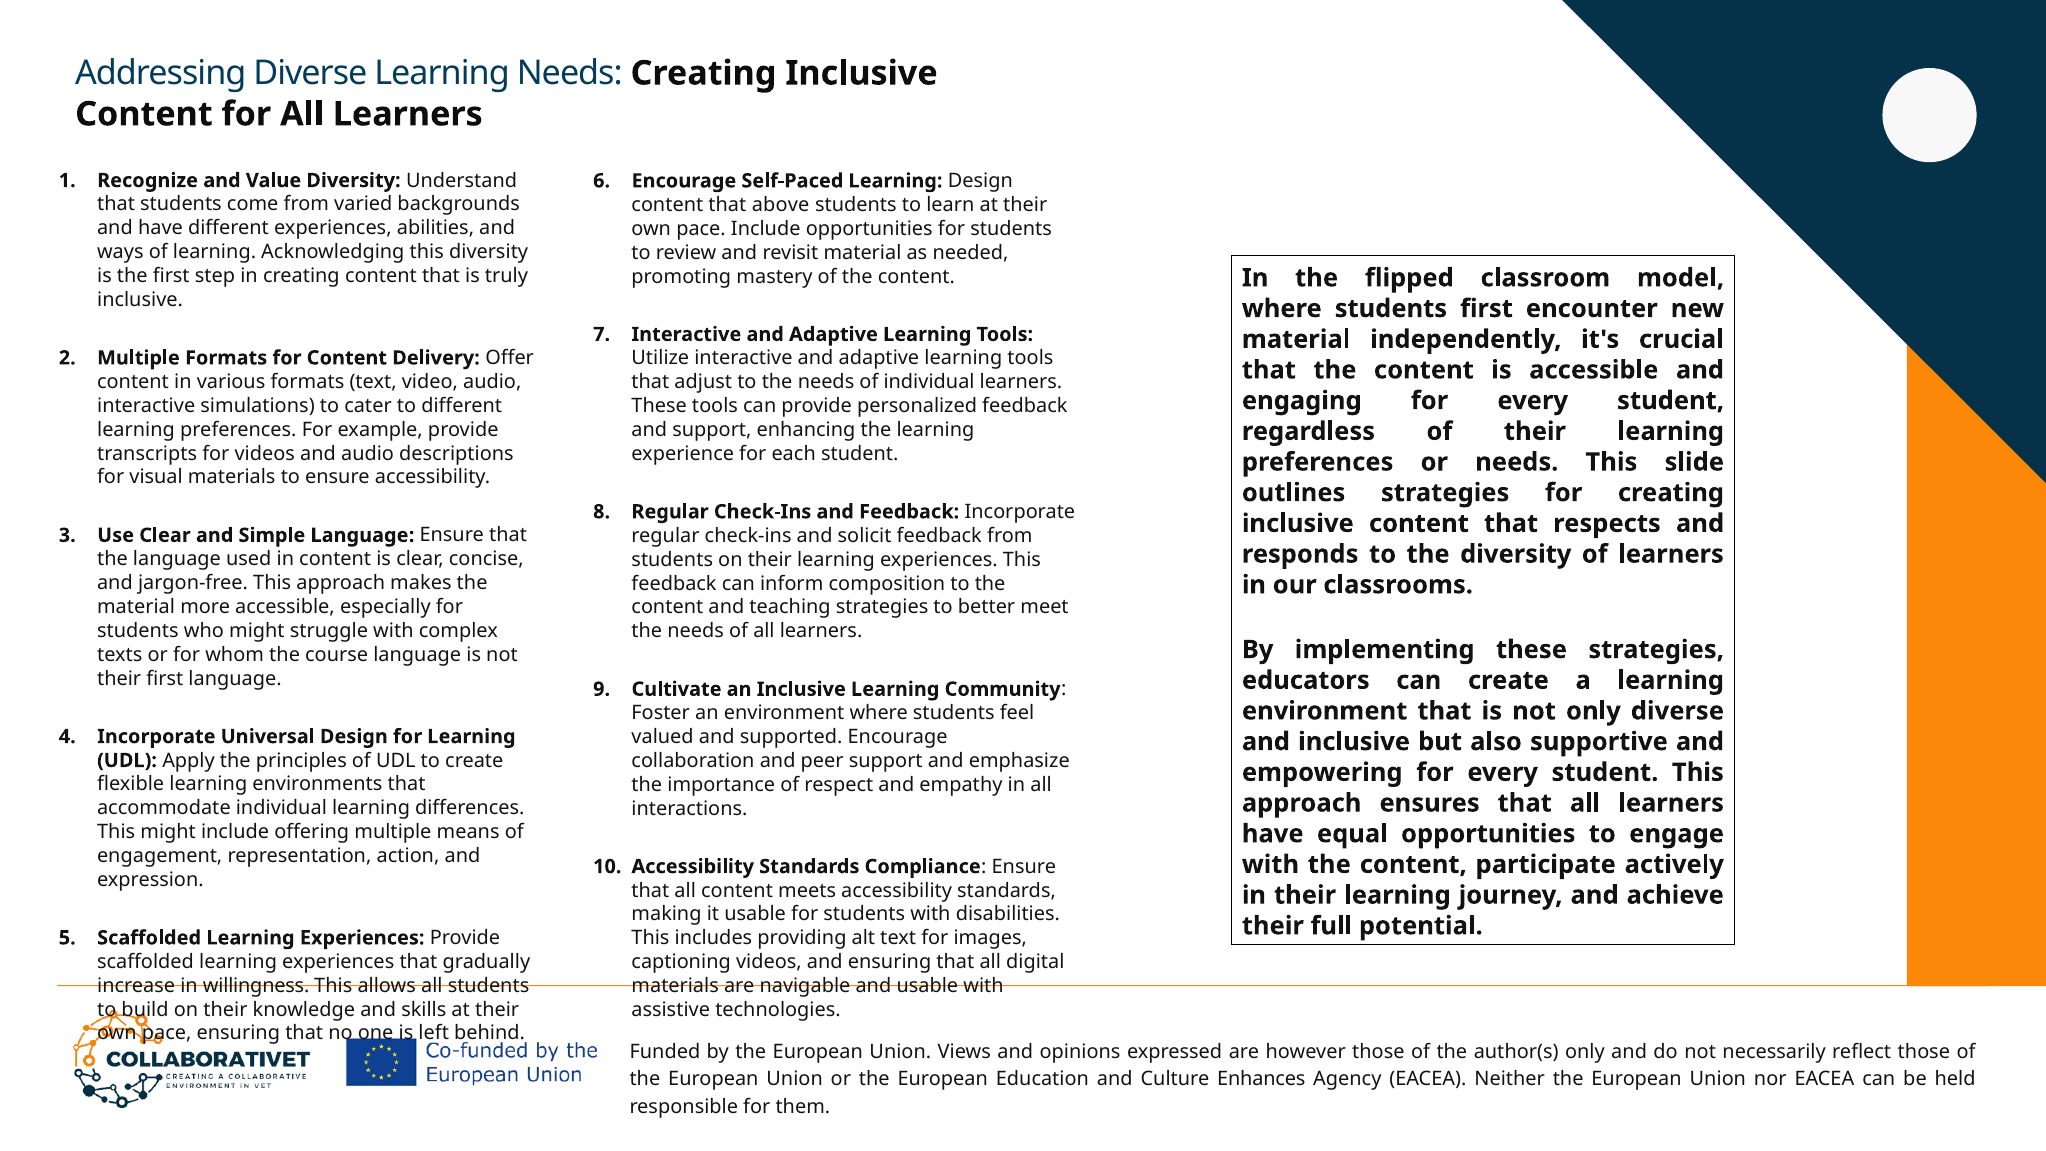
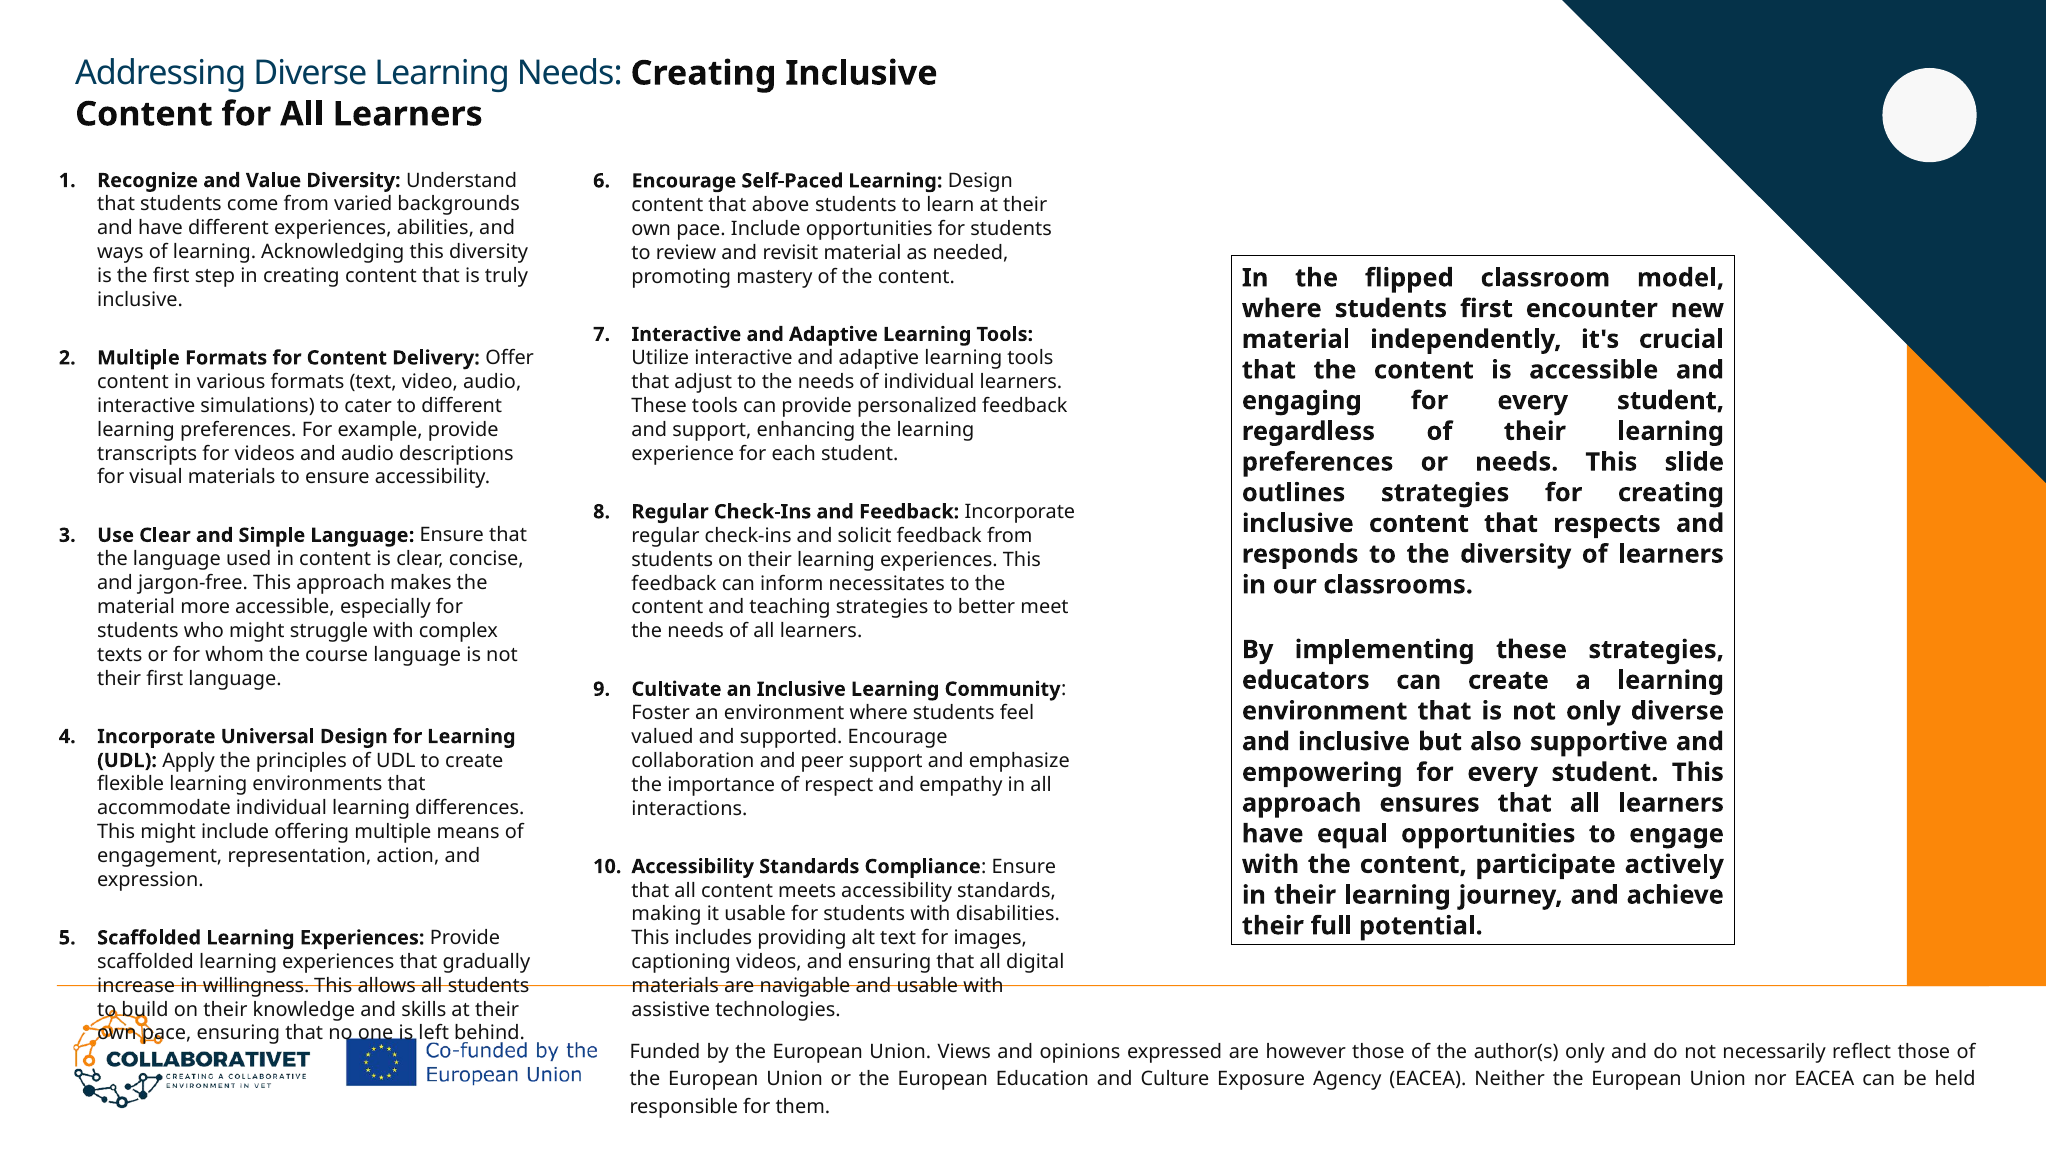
composition: composition -> necessitates
Enhances: Enhances -> Exposure
